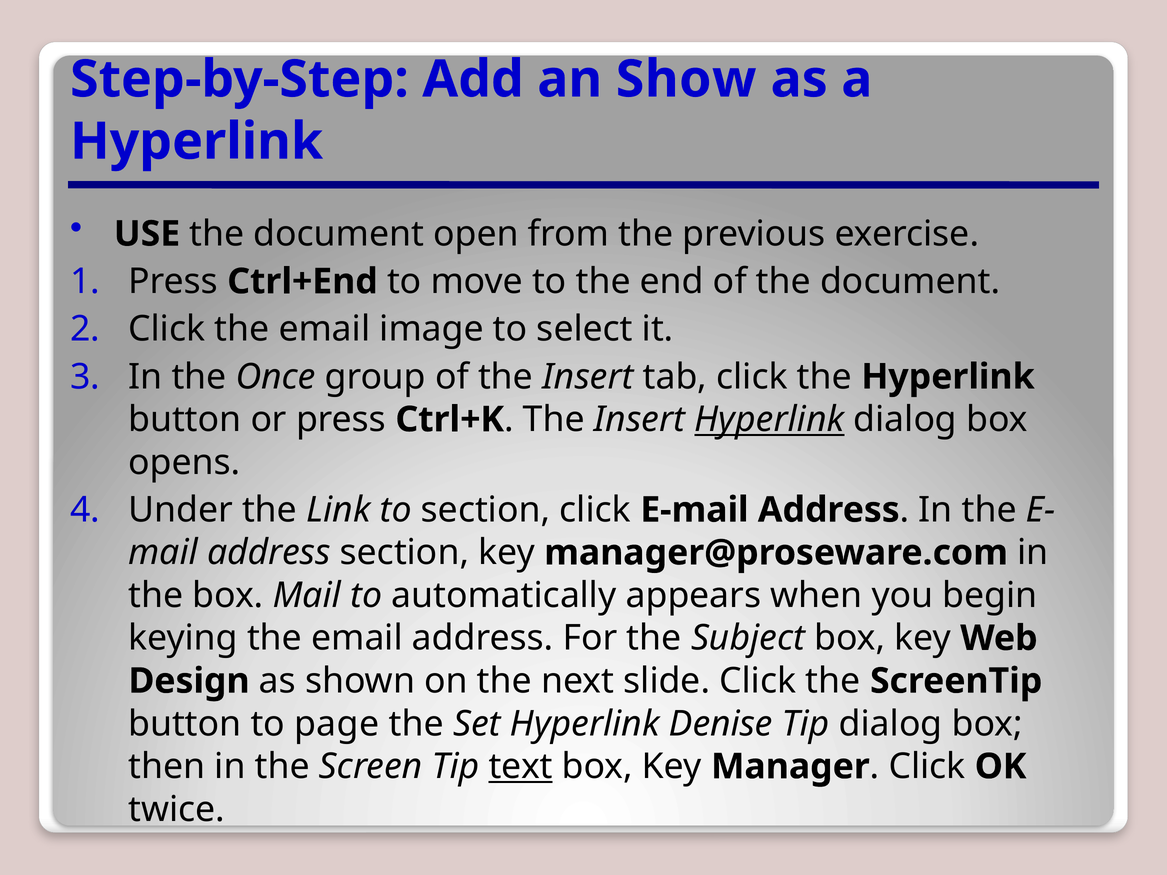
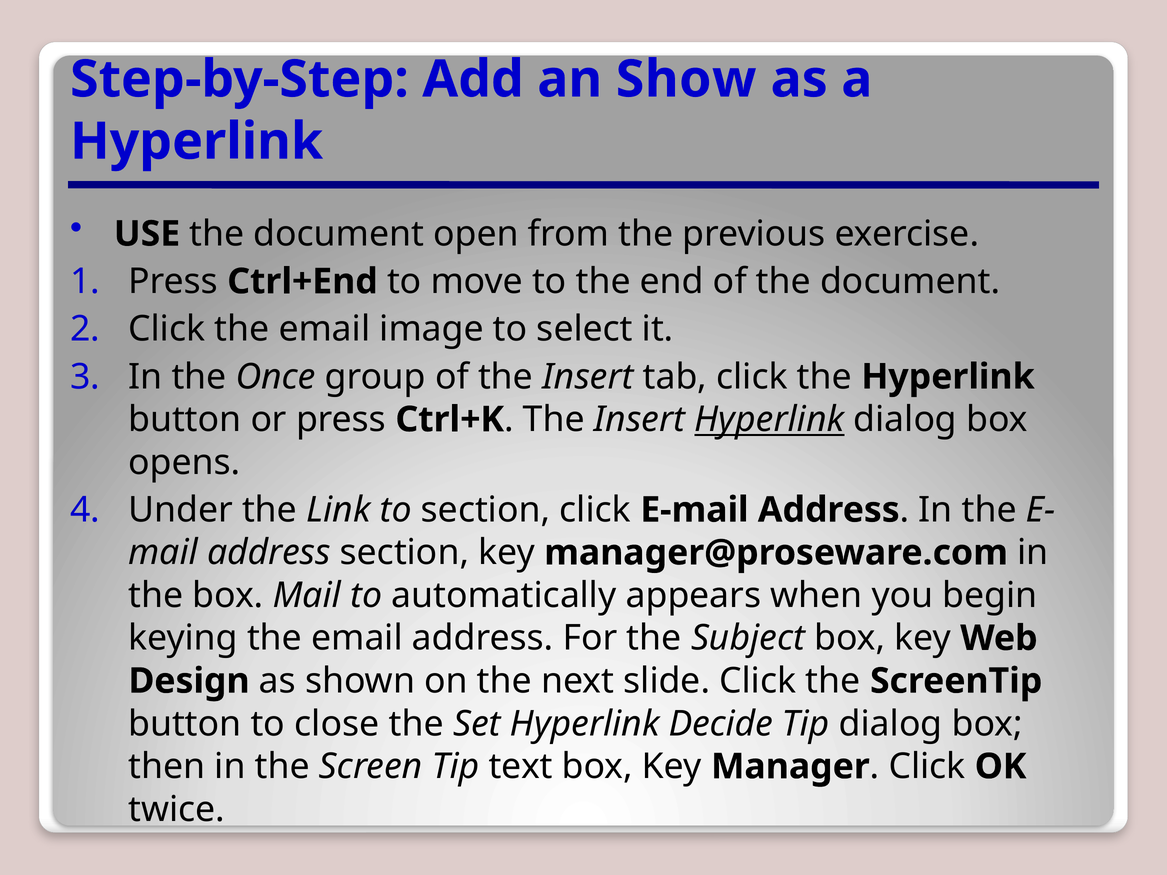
page: page -> close
Denise: Denise -> Decide
text underline: present -> none
